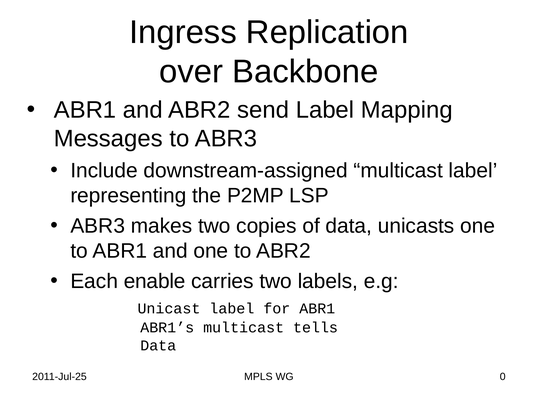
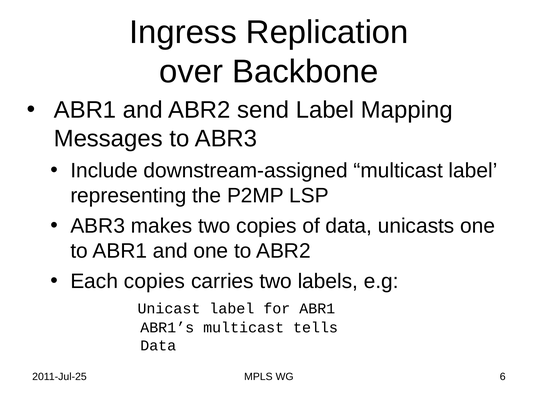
Each enable: enable -> copies
0: 0 -> 6
